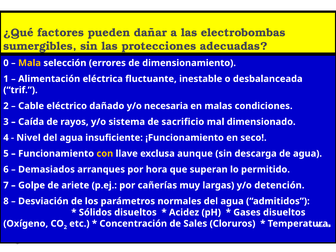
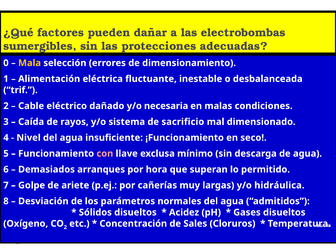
con colour: yellow -> pink
aunque: aunque -> mínimo
detención: detención -> hidráulica
